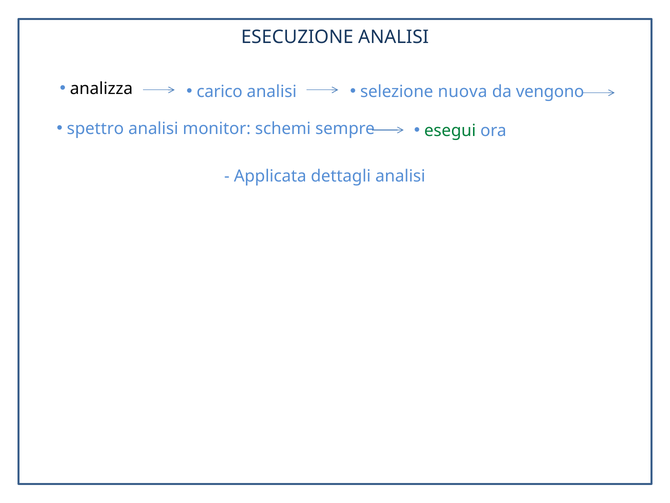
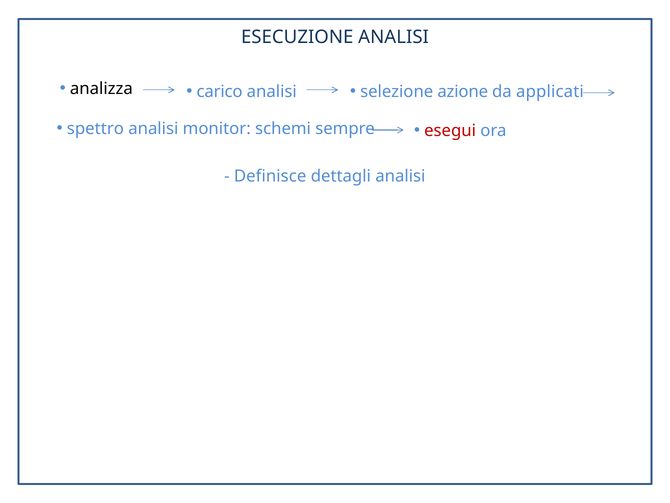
nuova: nuova -> azione
vengono: vengono -> applicati
esegui colour: green -> red
Applicata: Applicata -> Definisce
